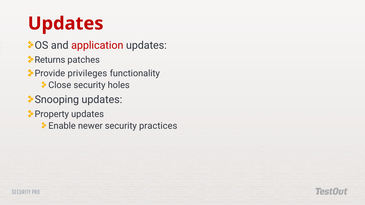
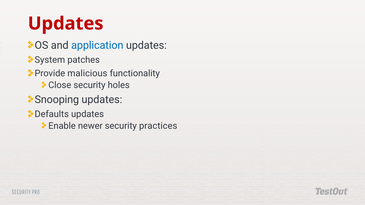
application colour: red -> blue
Returns: Returns -> System
privileges: privileges -> malicious
Property: Property -> Defaults
